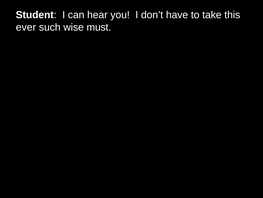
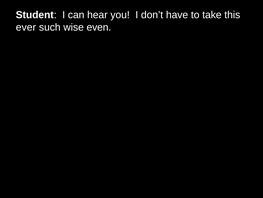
must: must -> even
